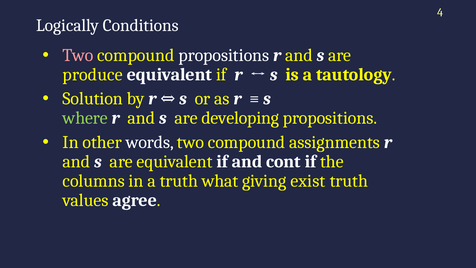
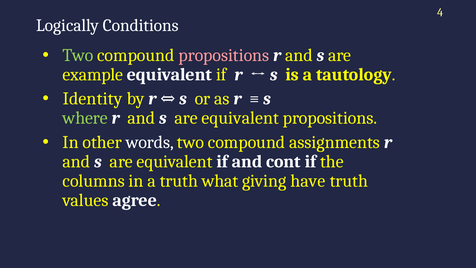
Two at (78, 55) colour: pink -> light green
propositions at (224, 55) colour: white -> pink
produce: produce -> example
Solution: Solution -> Identity
developing at (240, 118): developing -> equivalent
exist: exist -> have
